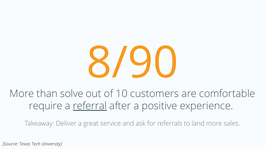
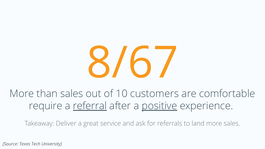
8/90: 8/90 -> 8/67
than solve: solve -> sales
positive underline: none -> present
